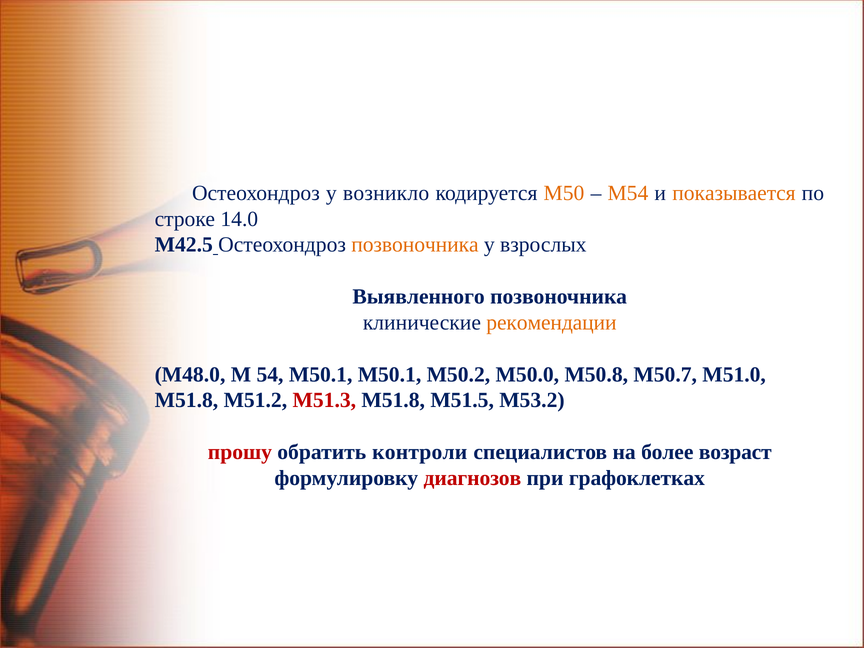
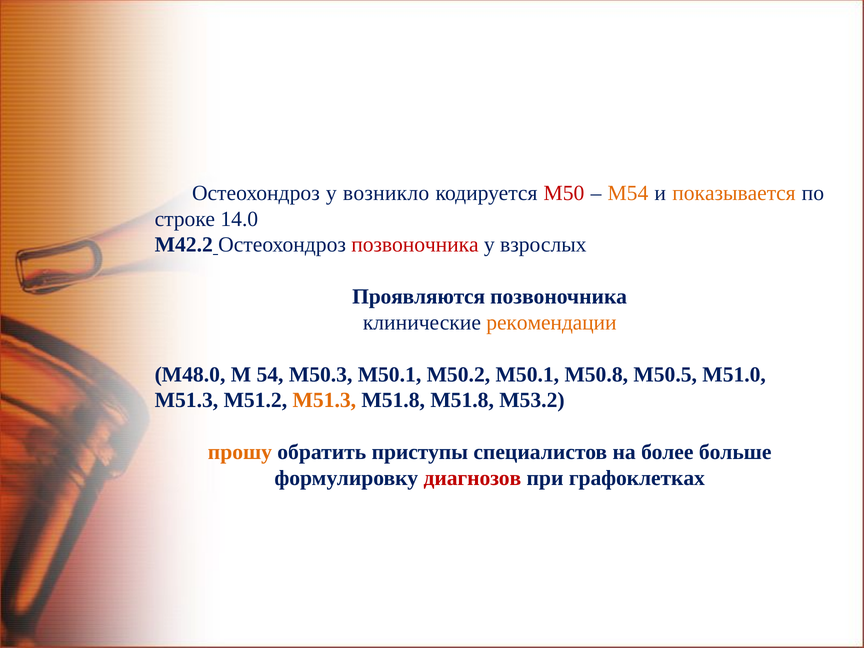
M50 colour: orange -> red
М42.5: М42.5 -> М42.2
позвоночника at (415, 245) colour: orange -> red
Выявленного: Выявленного -> Проявляются
54 М50.1: М50.1 -> М50.3
М50.2 М50.0: М50.0 -> М50.1
М50.7: М50.7 -> М50.5
М51.8 at (186, 400): М51.8 -> М51.3
М51.3 at (324, 400) colour: red -> orange
М51.8 М51.5: М51.5 -> М51.8
прошу colour: red -> orange
контроли: контроли -> приступы
возраст: возраст -> больше
